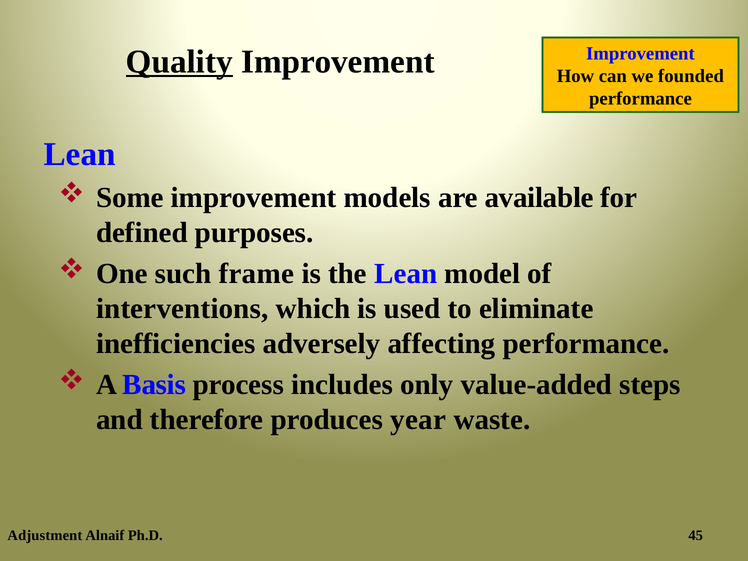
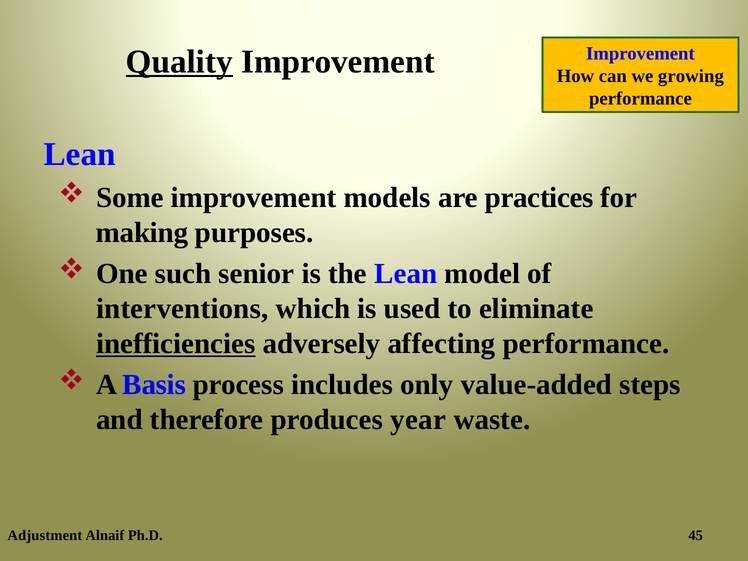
founded: founded -> growing
available: available -> practices
defined: defined -> making
frame: frame -> senior
inefficiencies underline: none -> present
